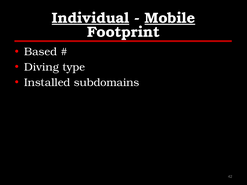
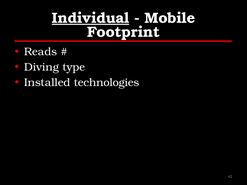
Mobile underline: present -> none
Based: Based -> Reads
subdomains: subdomains -> technologies
